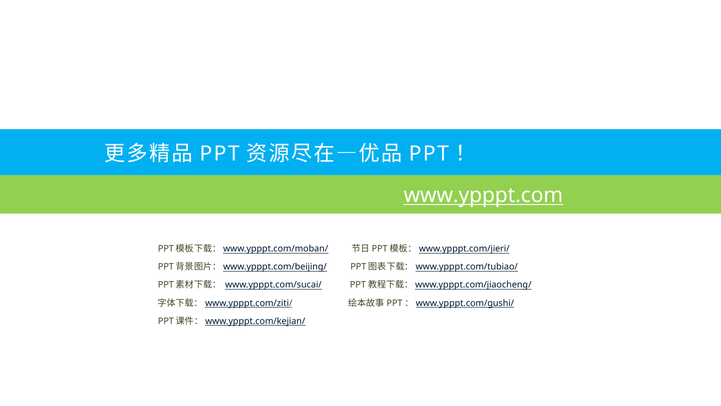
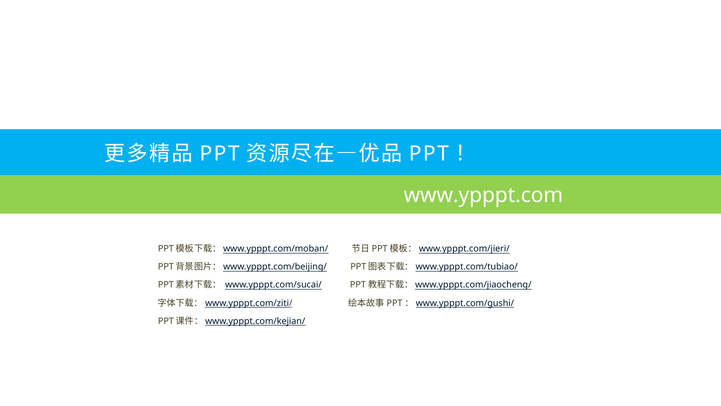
www.ypppt.com underline: present -> none
